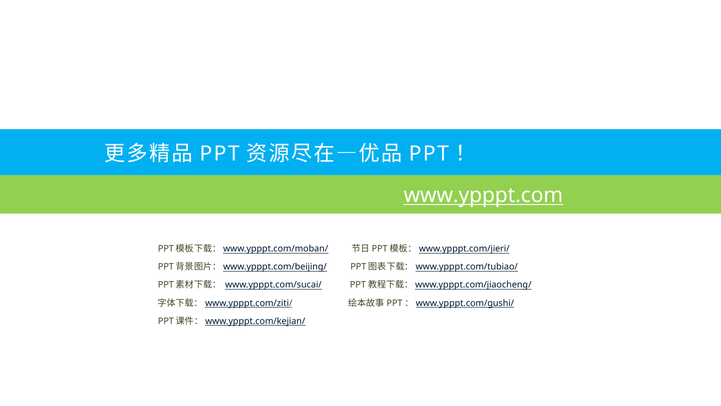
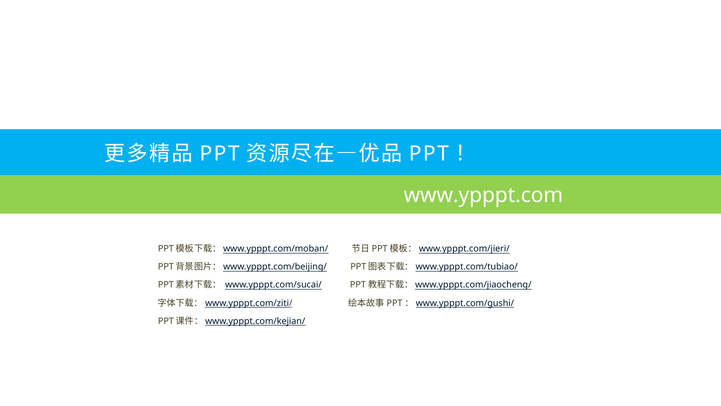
www.ypppt.com underline: present -> none
